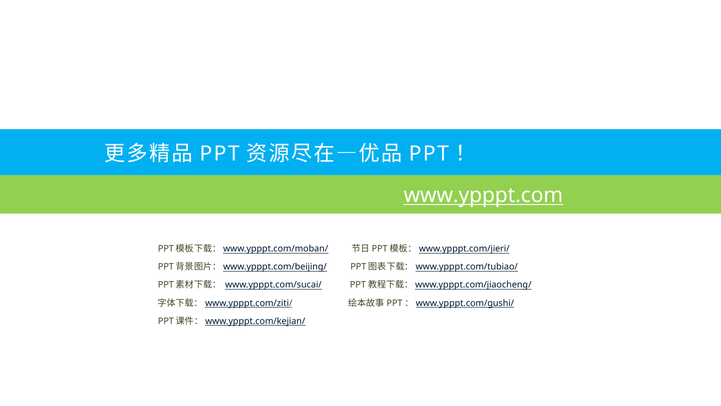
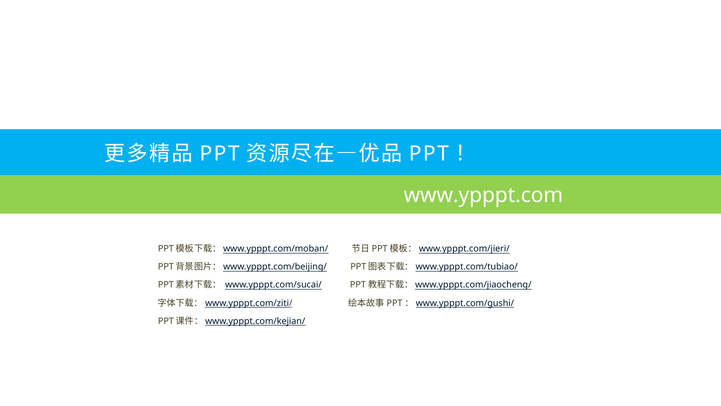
www.ypppt.com underline: present -> none
